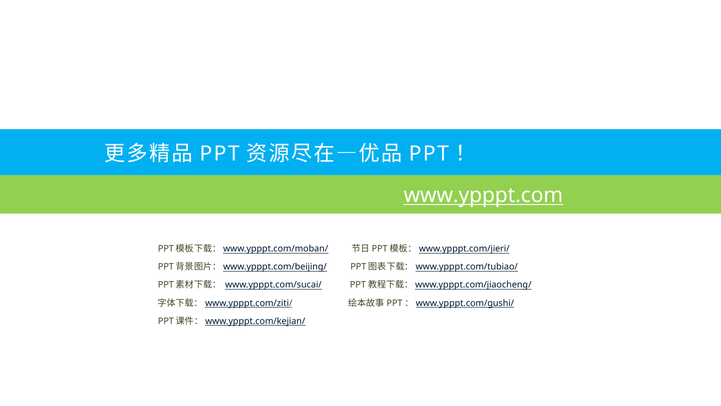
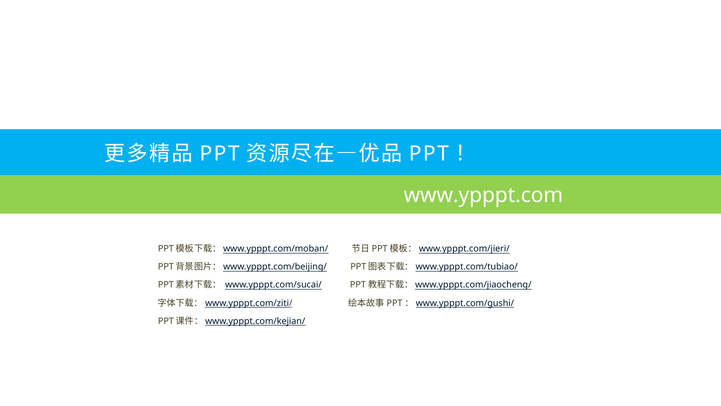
www.ypppt.com underline: present -> none
